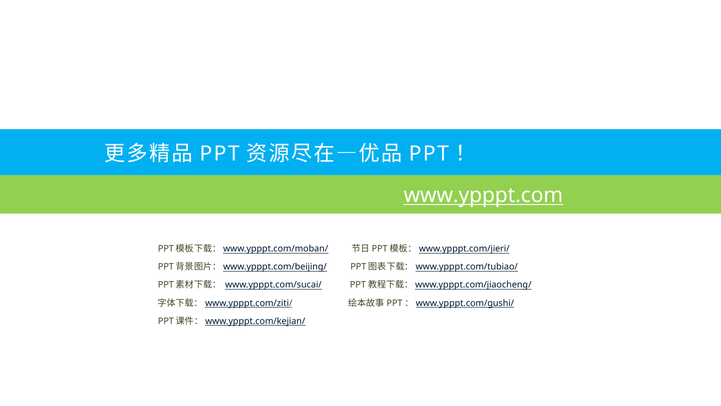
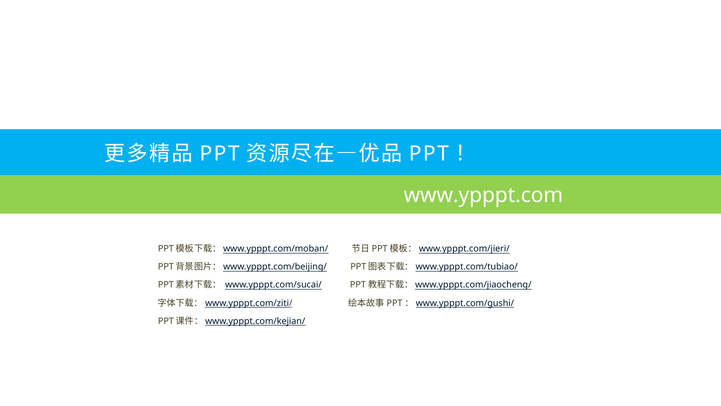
www.ypppt.com underline: present -> none
